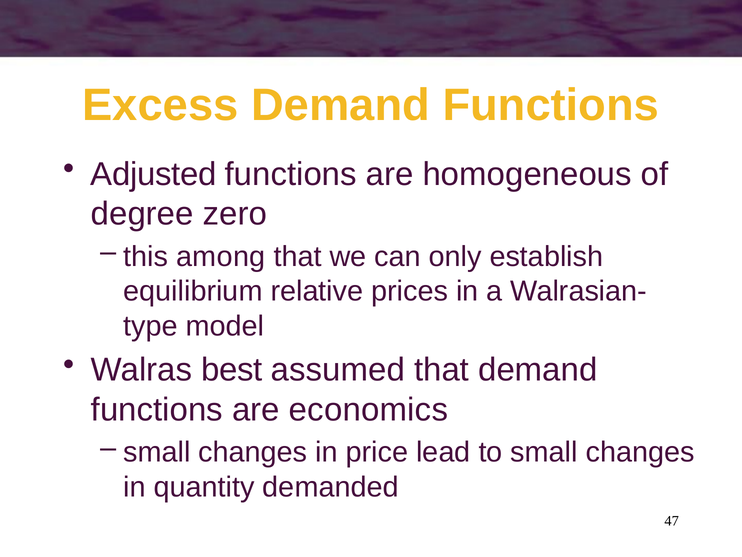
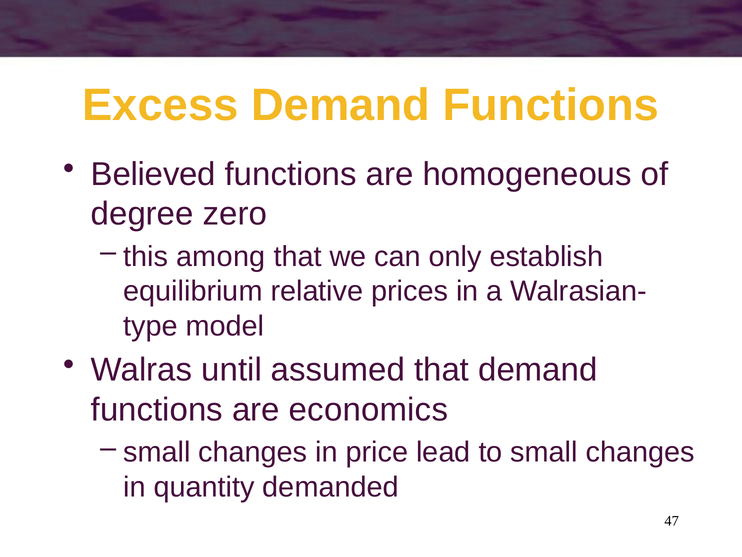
Adjusted: Adjusted -> Believed
best: best -> until
